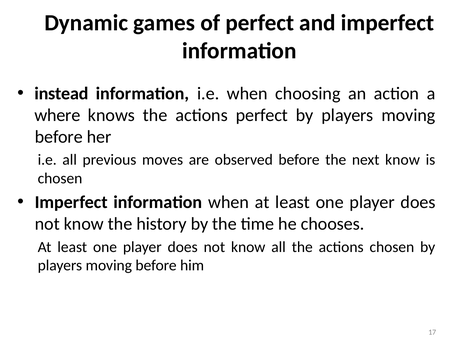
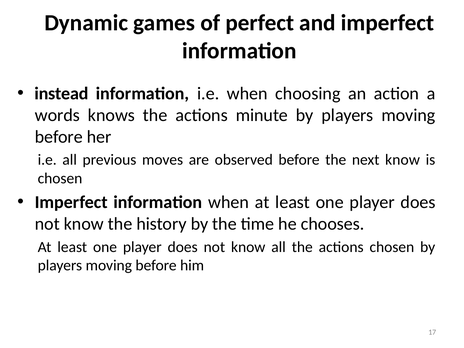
where: where -> words
actions perfect: perfect -> minute
